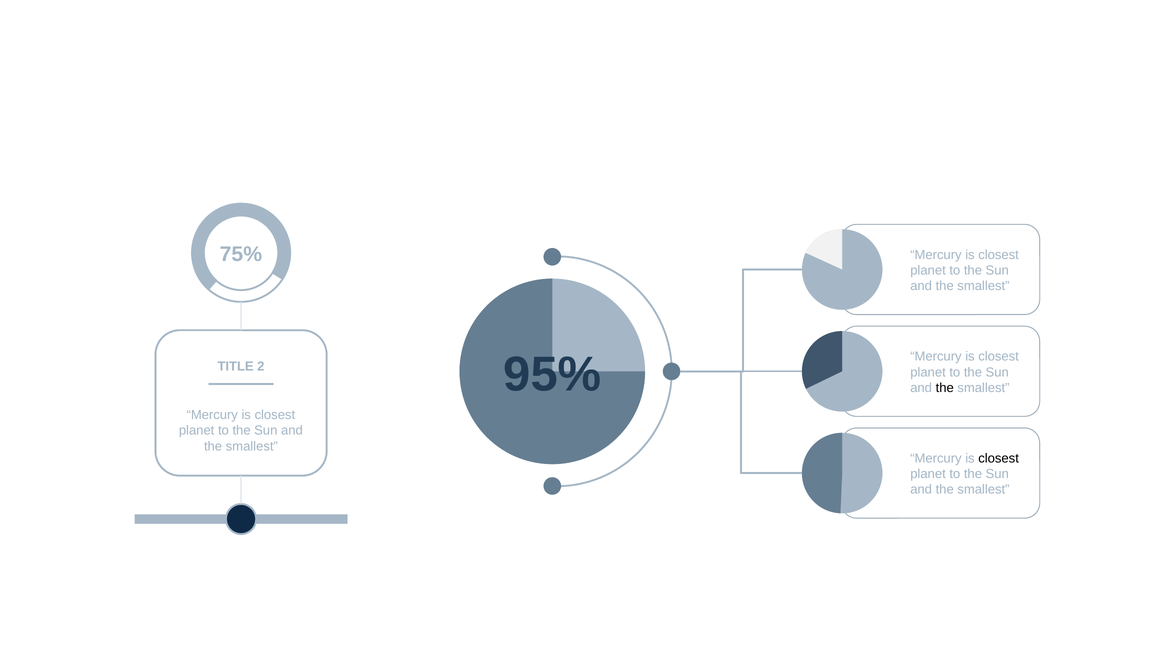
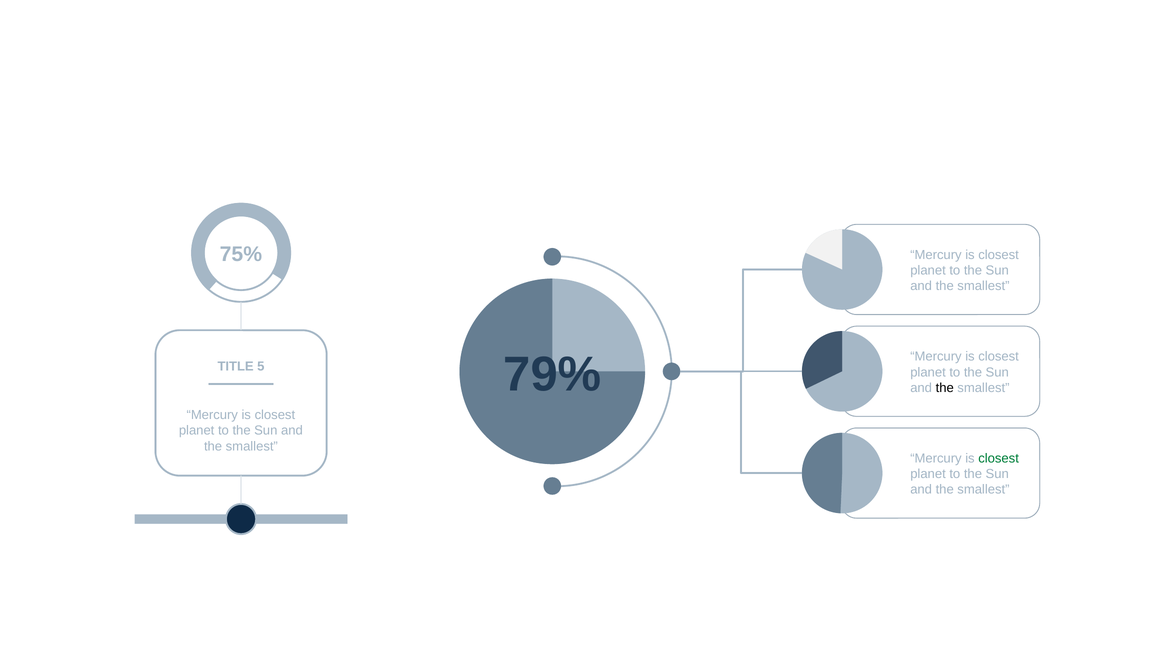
95%: 95% -> 79%
2: 2 -> 5
closest at (999, 458) colour: black -> green
